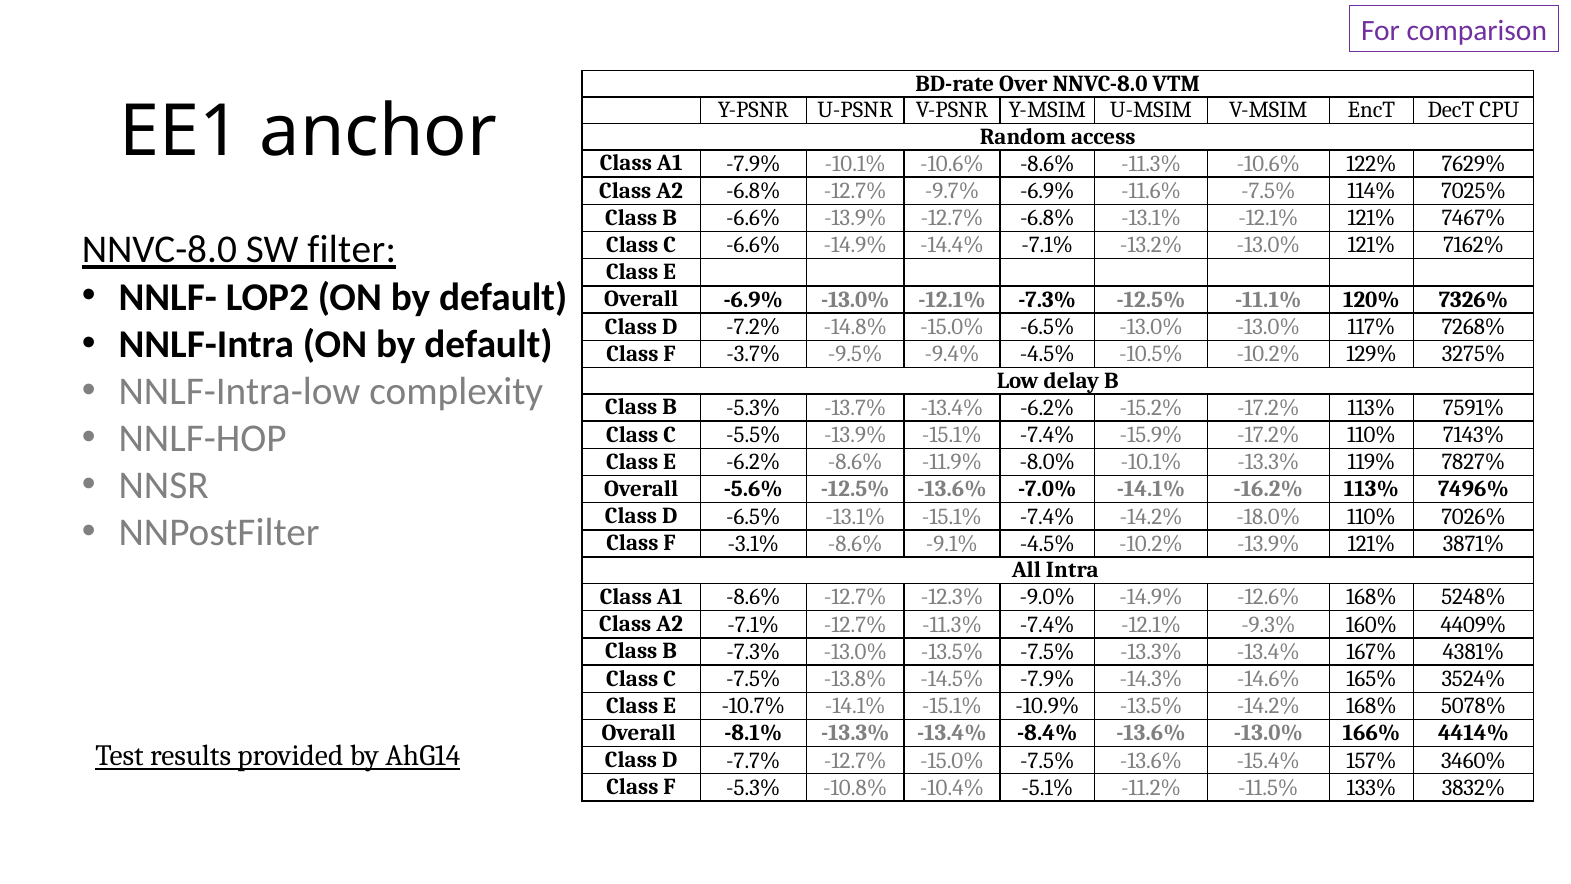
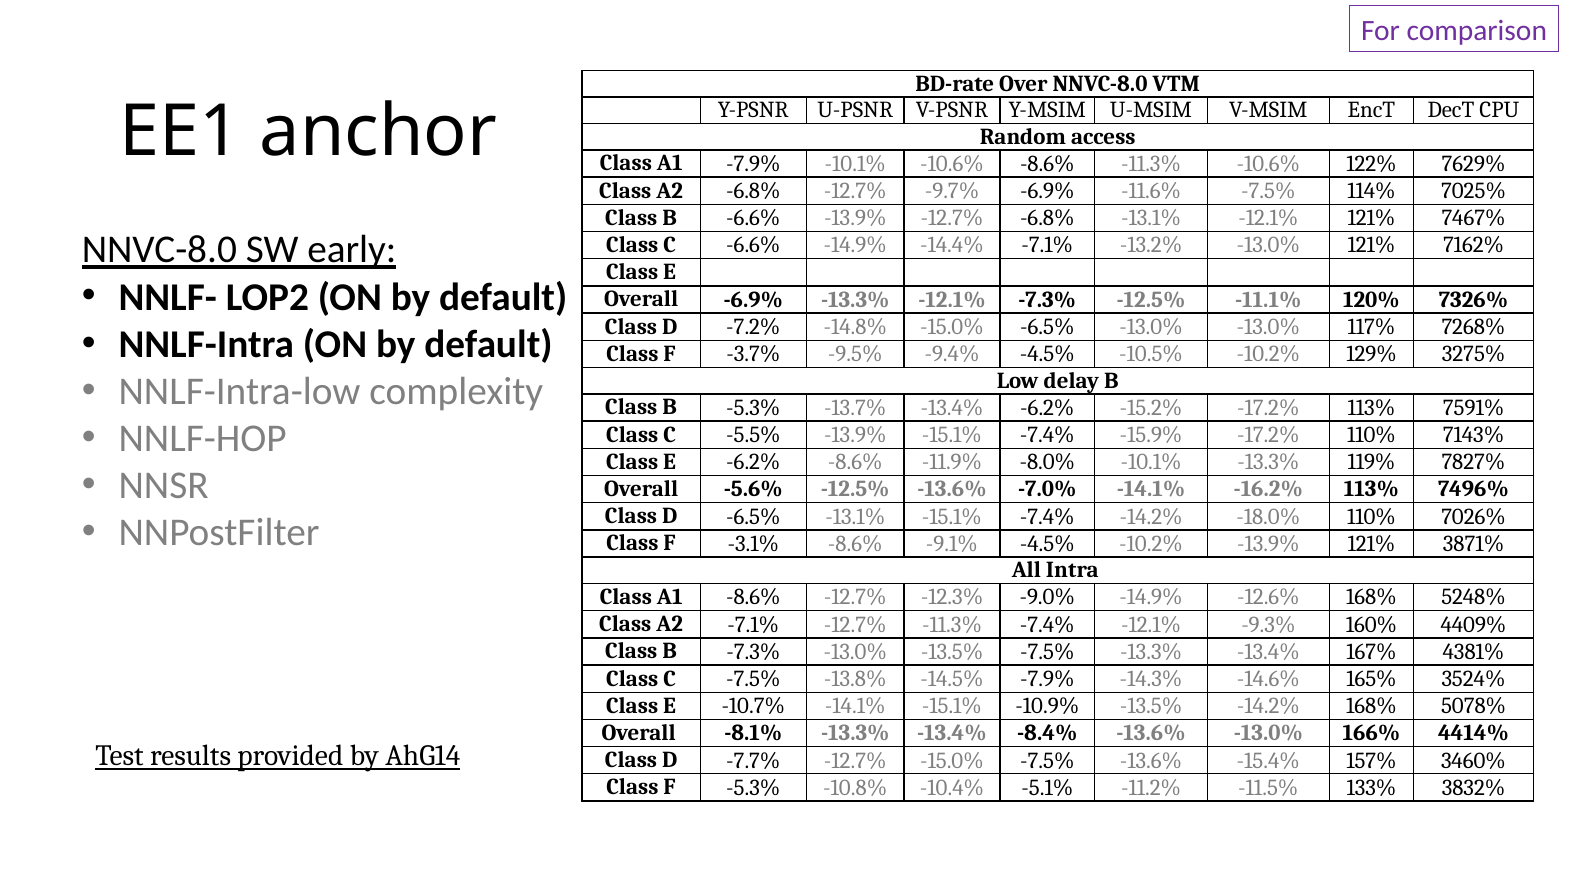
filter: filter -> early
-6.9% -13.0%: -13.0% -> -13.3%
